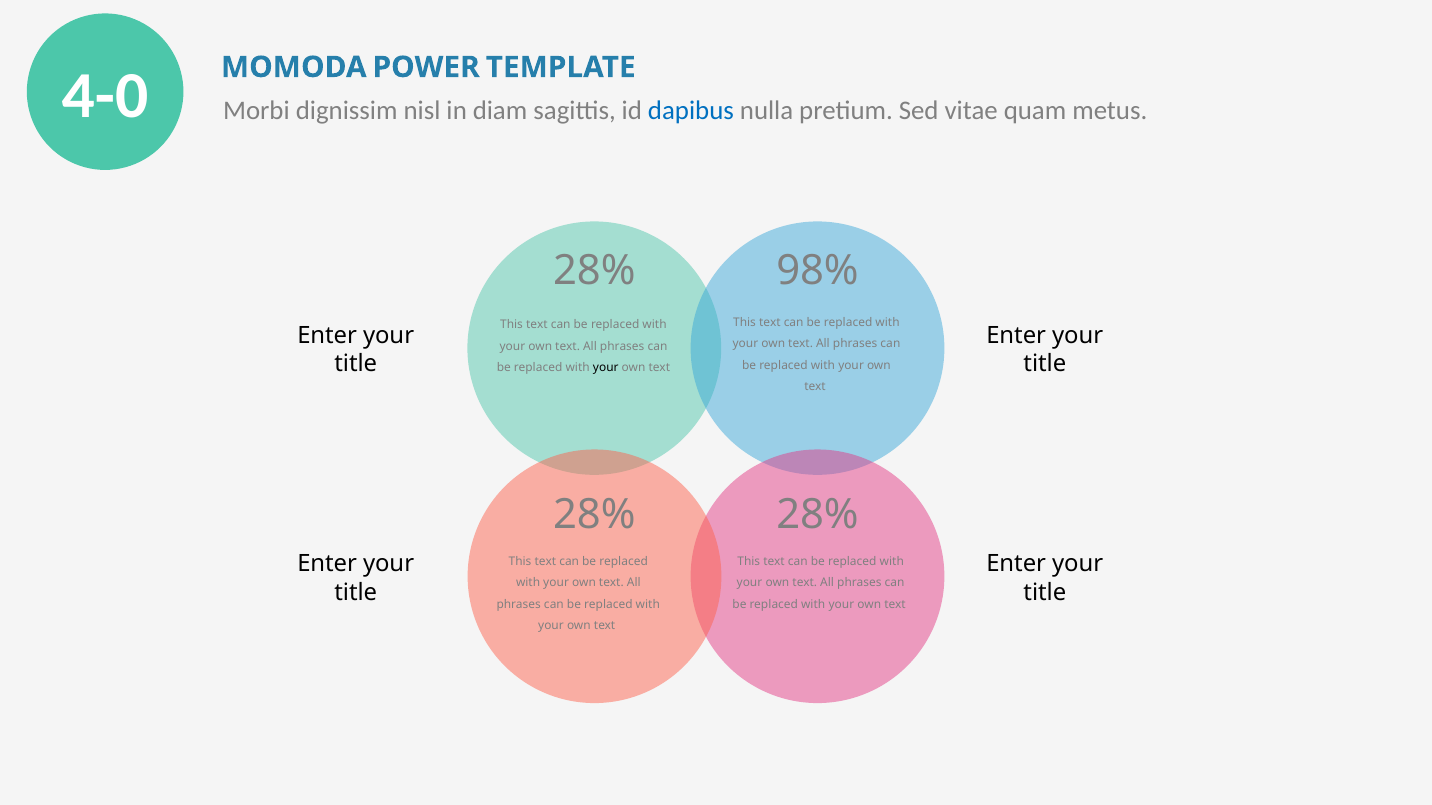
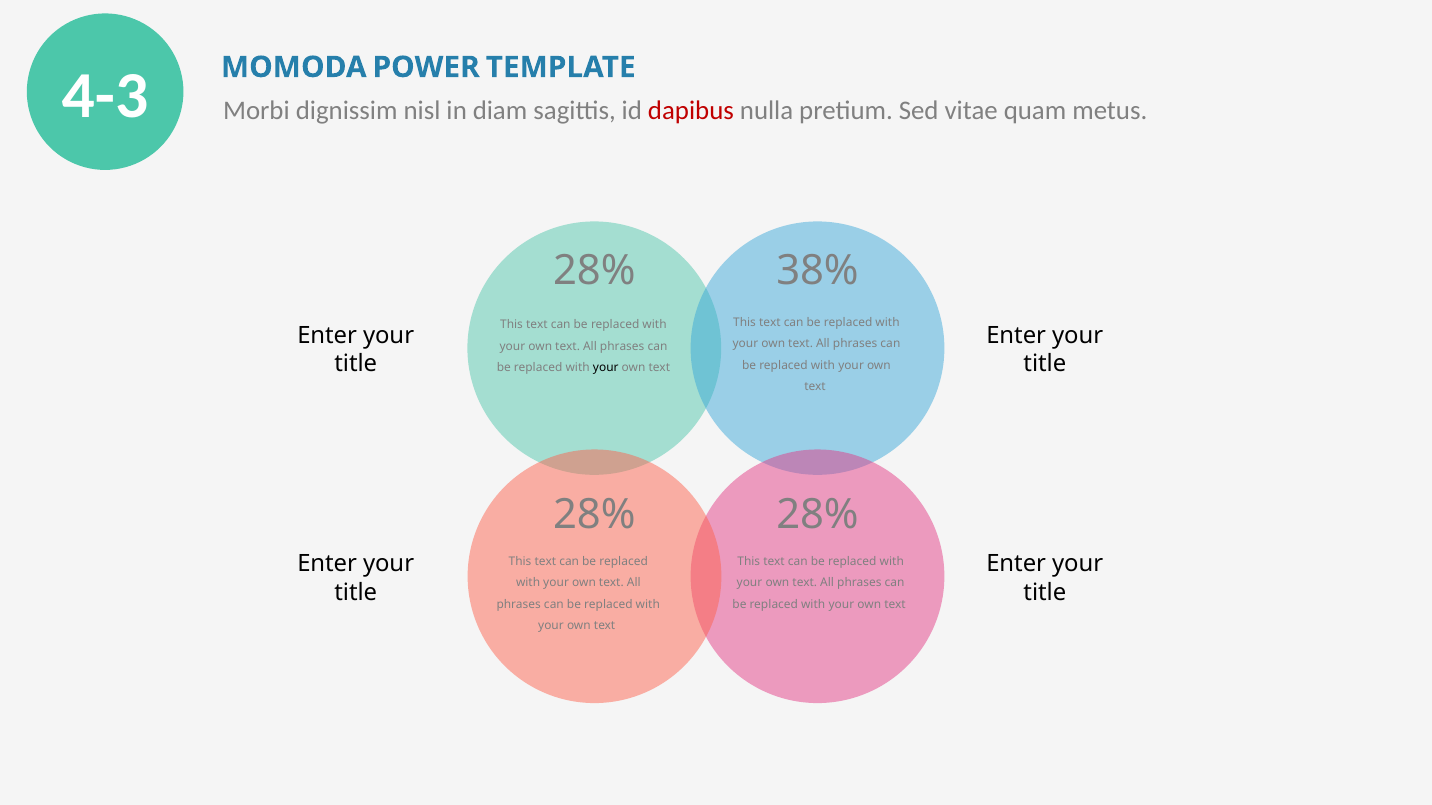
4-0: 4-0 -> 4-3
dapibus colour: blue -> red
98%: 98% -> 38%
